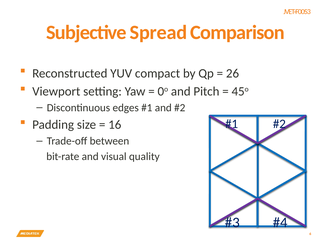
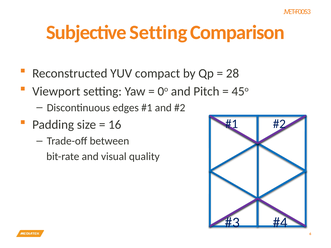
Subjective Spread: Spread -> Setting
26: 26 -> 28
